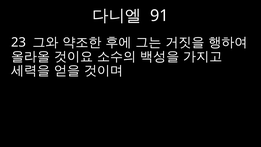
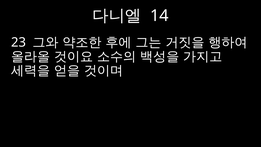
91: 91 -> 14
